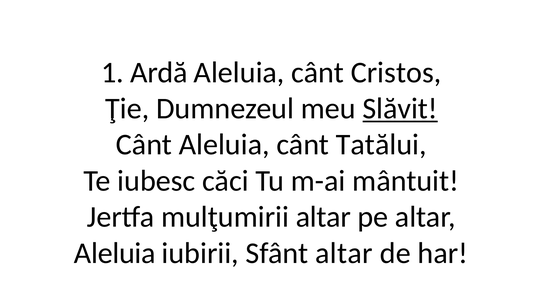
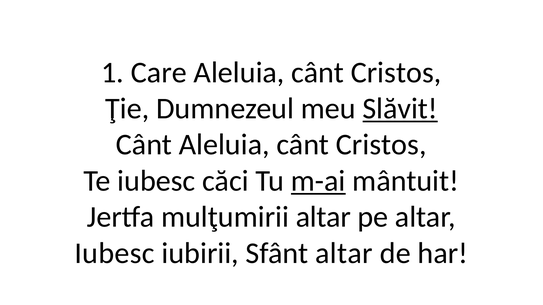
Ardă: Ardă -> Care
Cânt Aleluia cânt Tatălui: Tatălui -> Cristos
m-ai underline: none -> present
Aleluia at (115, 253): Aleluia -> Iubesc
